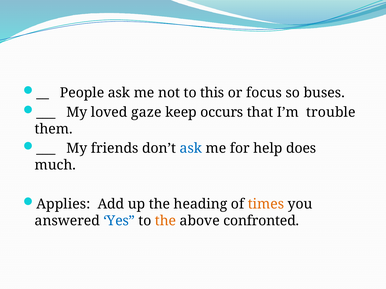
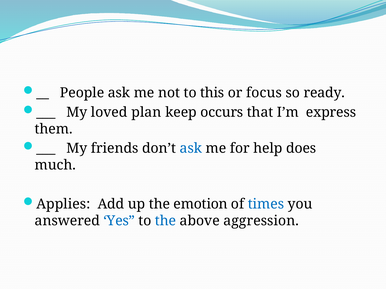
buses: buses -> ready
gaze: gaze -> plan
trouble: trouble -> express
heading: heading -> emotion
times colour: orange -> blue
the at (166, 221) colour: orange -> blue
confronted: confronted -> aggression
